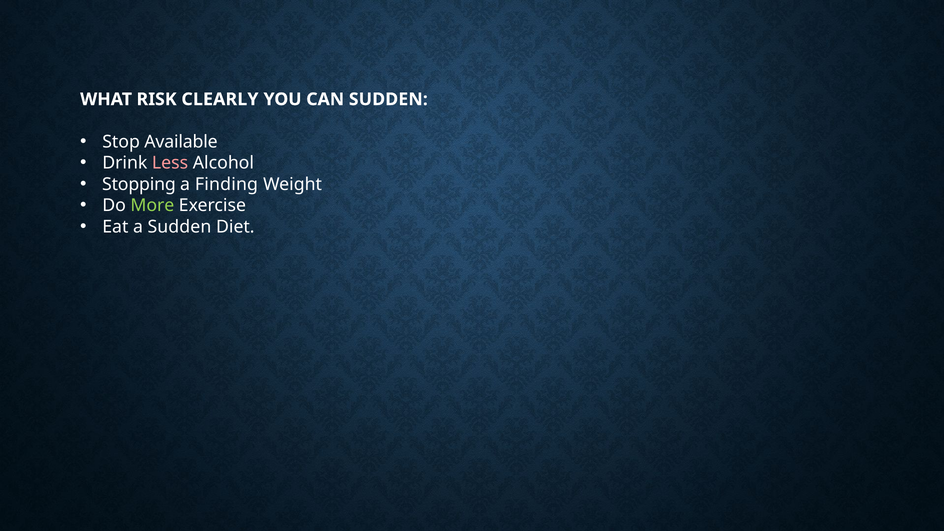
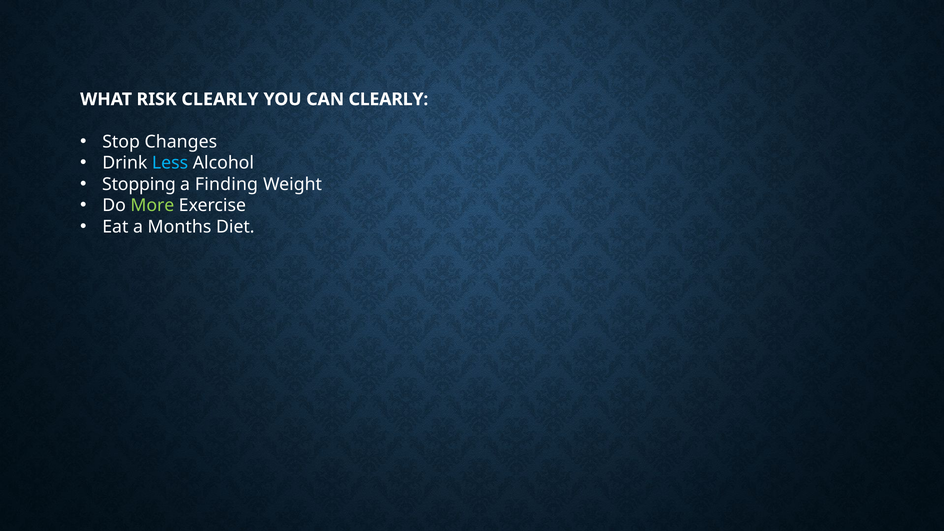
CAN SUDDEN: SUDDEN -> CLEARLY
Available: Available -> Changes
Less colour: pink -> light blue
a Sudden: Sudden -> Months
